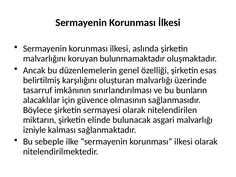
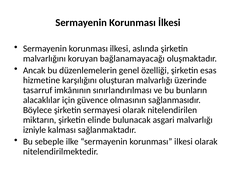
bulunmamaktadır: bulunmamaktadır -> bağlanamayacağı
belirtilmiş: belirtilmiş -> hizmetine
